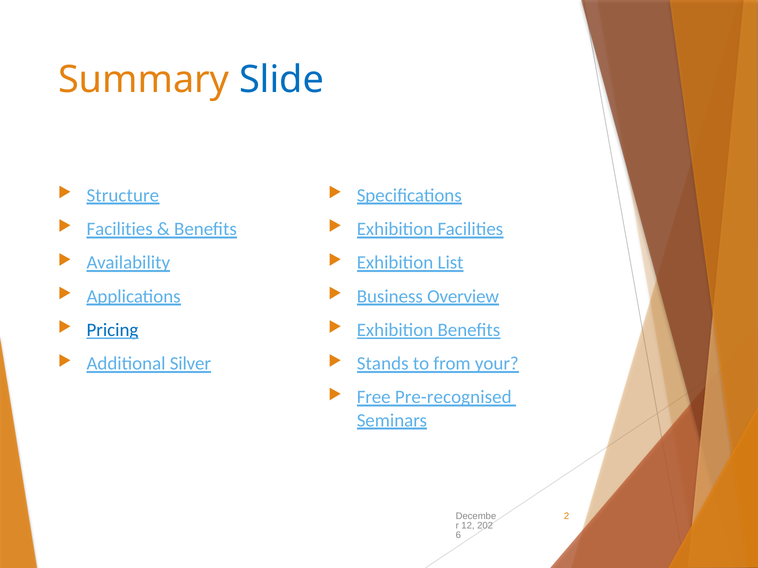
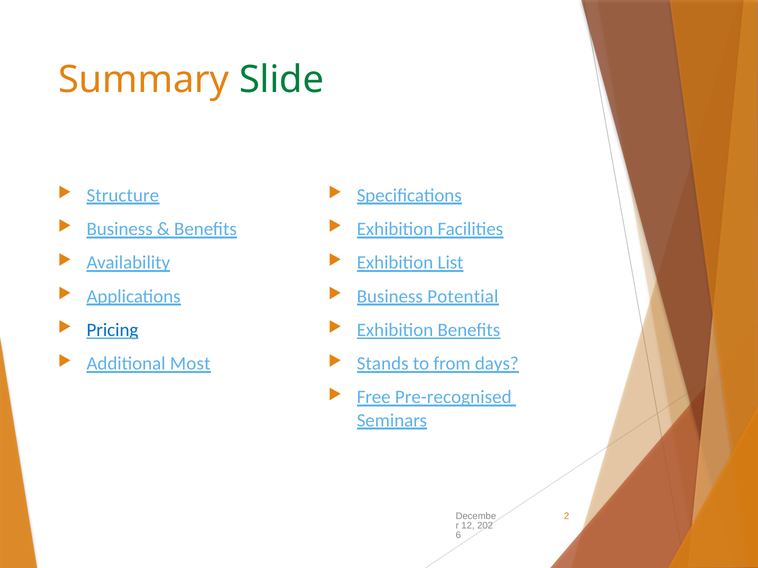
Slide colour: blue -> green
Facilities at (120, 229): Facilities -> Business
Overview: Overview -> Potential
Silver: Silver -> Most
your: your -> days
